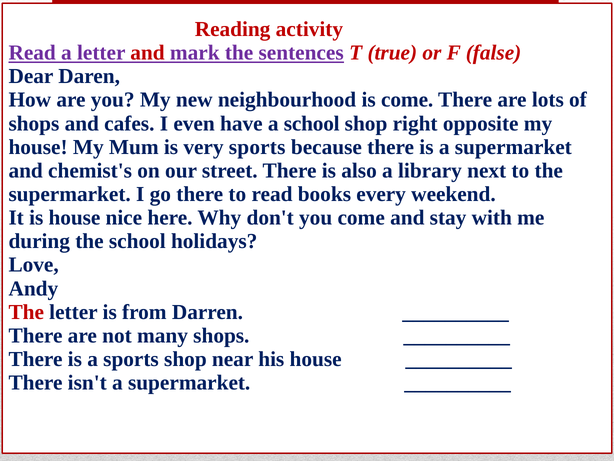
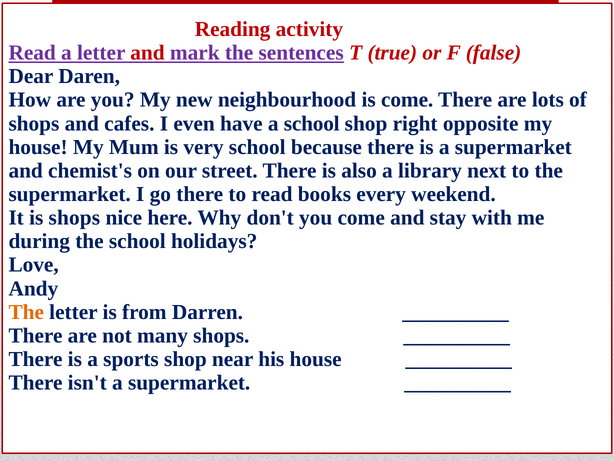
very sports: sports -> school
is house: house -> shops
The at (26, 312) colour: red -> orange
